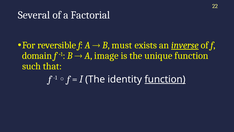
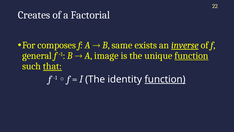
Several: Several -> Creates
reversible: reversible -> composes
must: must -> same
domain: domain -> general
function at (191, 56) underline: none -> present
that underline: none -> present
